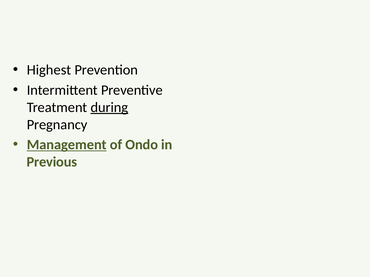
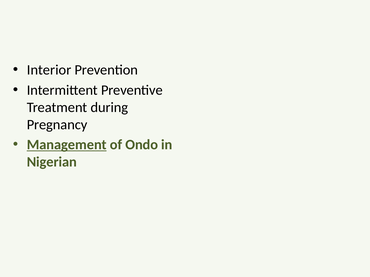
Highest: Highest -> Interior
during underline: present -> none
Previous: Previous -> Nigerian
